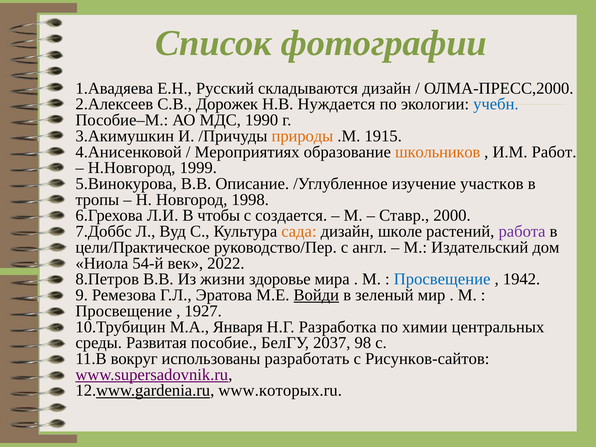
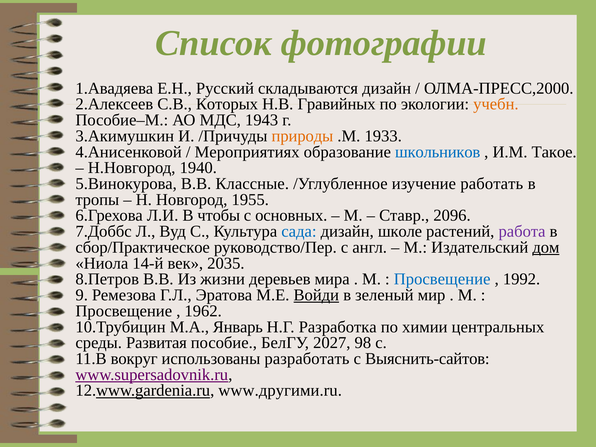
Дорожек: Дорожек -> Которых
Нуждается: Нуждается -> Гравийных
учебн colour: blue -> orange
1990: 1990 -> 1943
1915: 1915 -> 1933
школьников colour: orange -> blue
Работ: Работ -> Такое
1999: 1999 -> 1940
Описание: Описание -> Классные
участков: участков -> работать
1998: 1998 -> 1955
создается: создается -> основных
2000: 2000 -> 2096
сада colour: orange -> blue
цели/Практическое: цели/Практическое -> сбор/Практическое
дом underline: none -> present
54-й: 54-й -> 14-й
2022: 2022 -> 2035
здоровье: здоровье -> деревьев
1942: 1942 -> 1992
1927: 1927 -> 1962
Января: Января -> Январь
2037: 2037 -> 2027
Рисунков-сайтов: Рисунков-сайтов -> Выяснить-сайтов
www.которых.ru: www.которых.ru -> www.другими.ru
